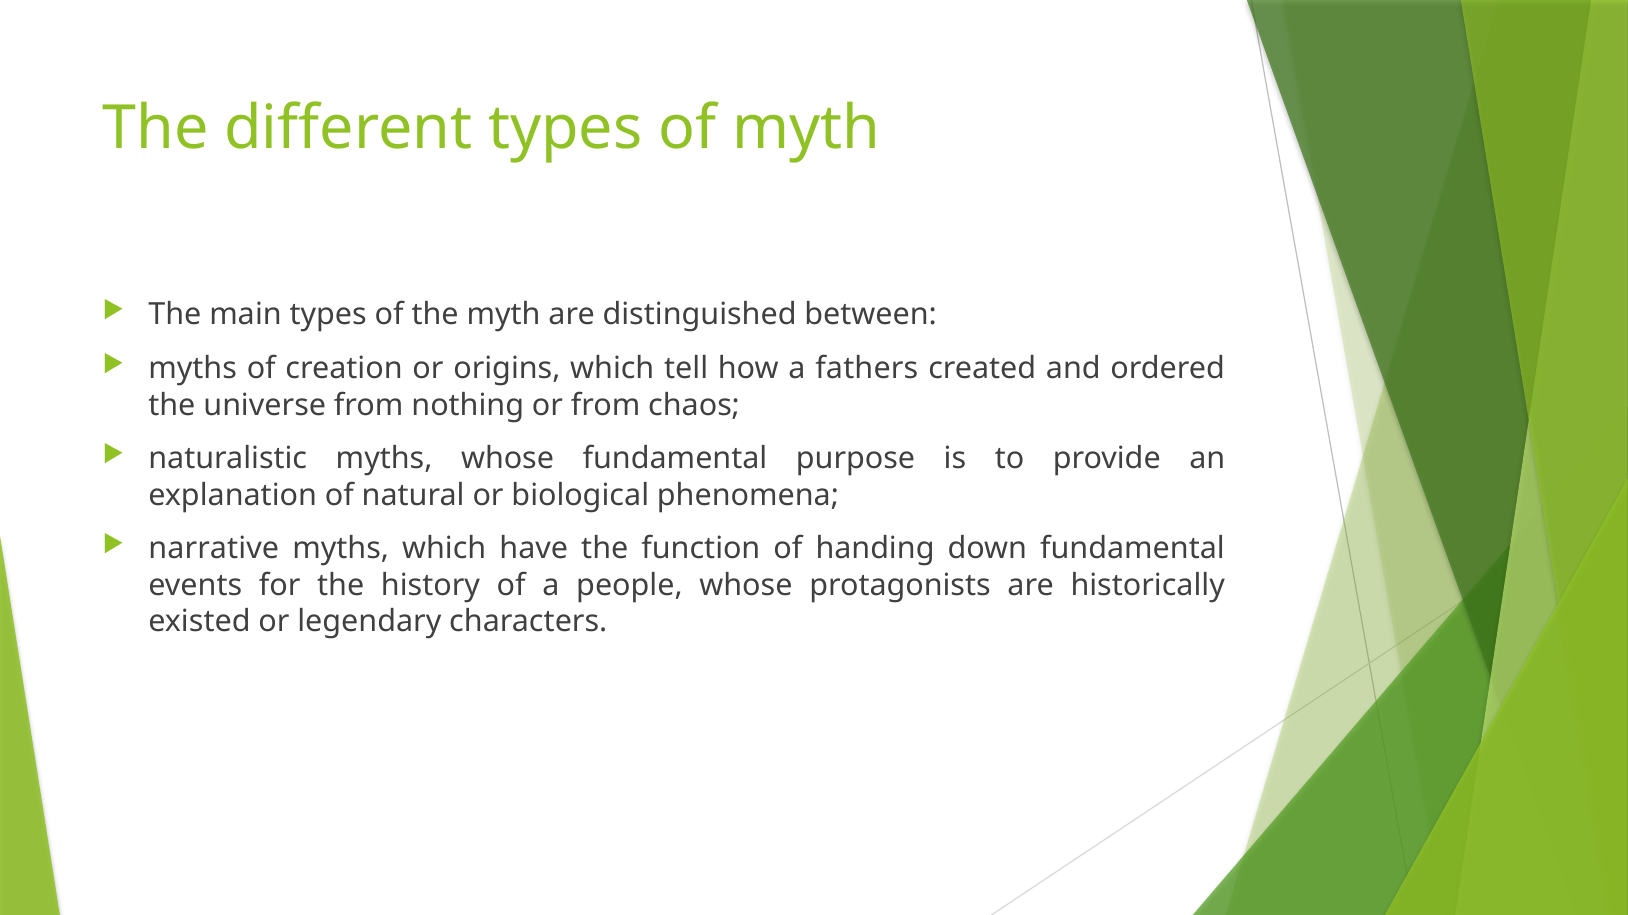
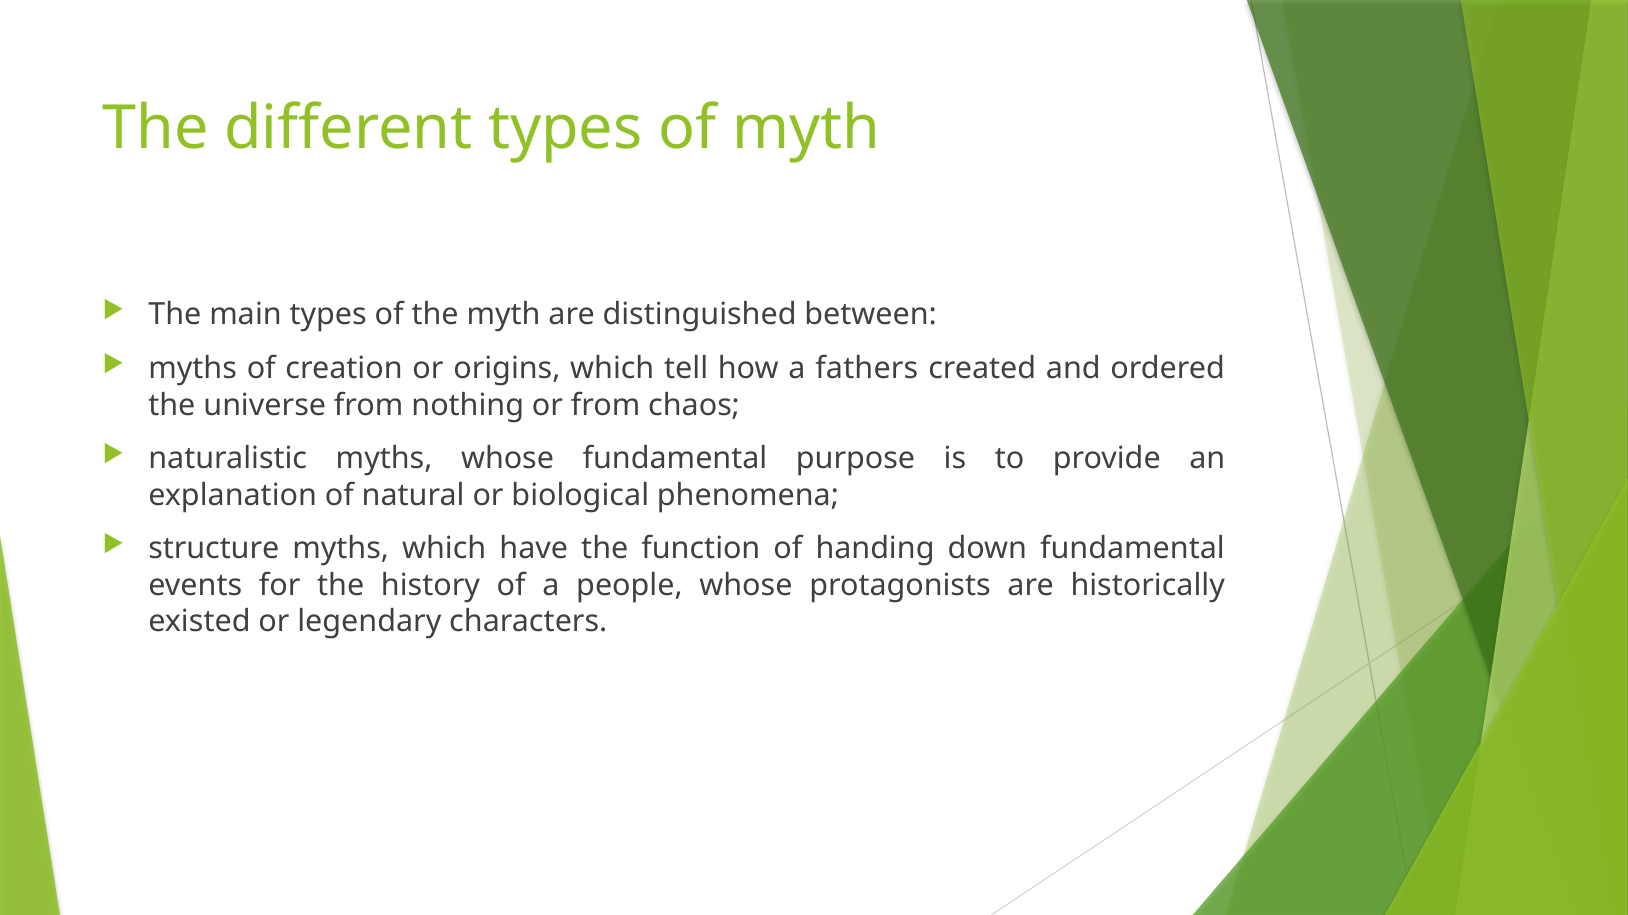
narrative: narrative -> structure
